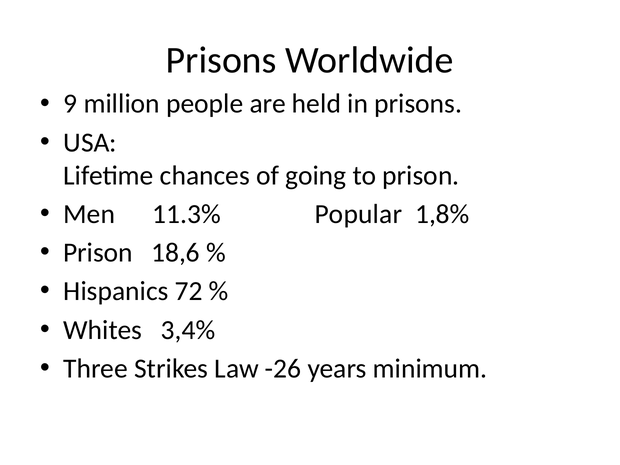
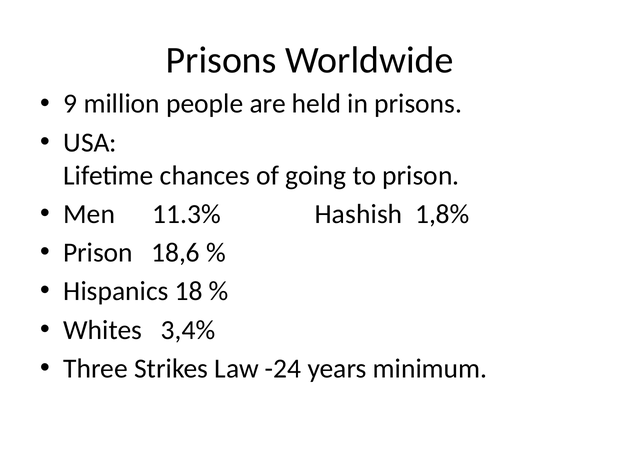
Popular: Popular -> Hashish
72: 72 -> 18
-26: -26 -> -24
